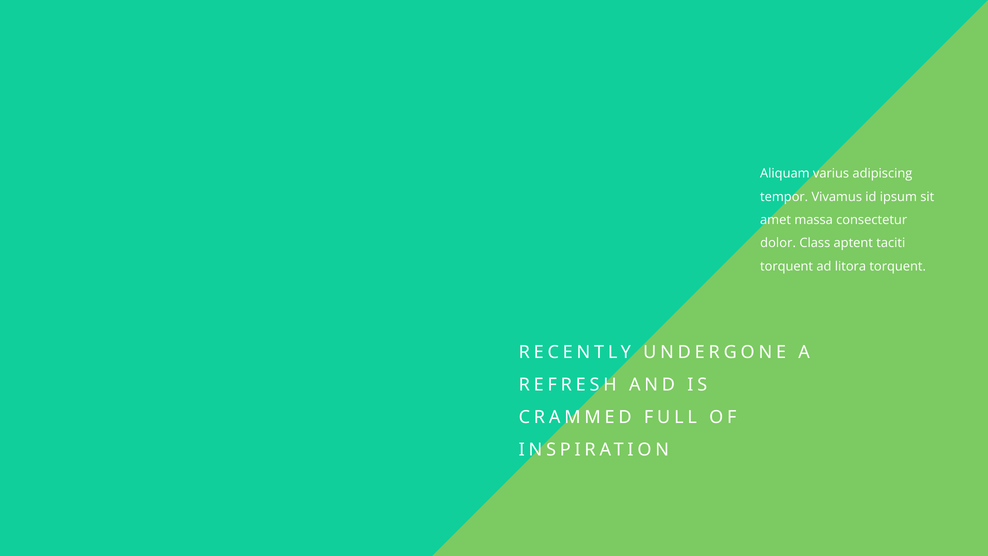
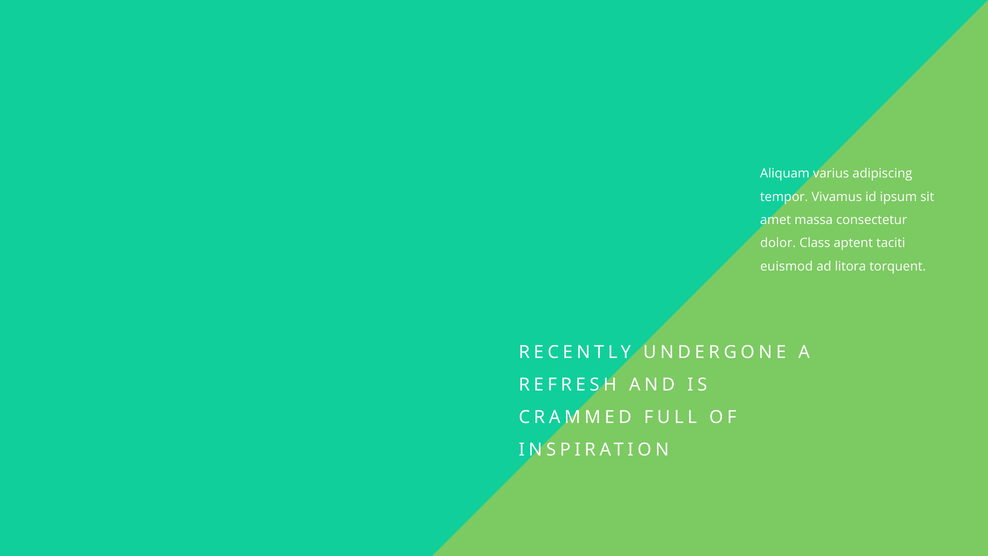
torquent at (787, 266): torquent -> euismod
